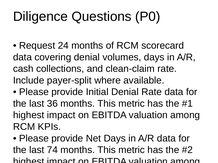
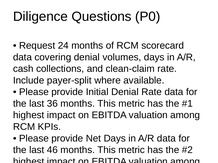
74: 74 -> 46
